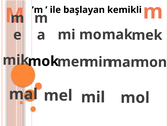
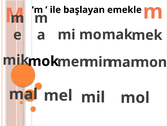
kemikli: kemikli -> emekle
